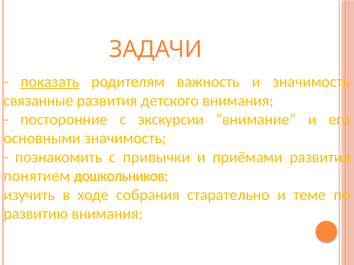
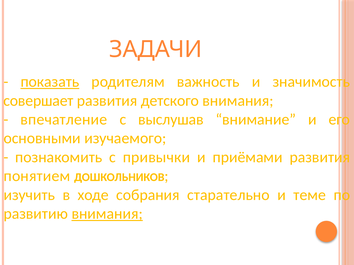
связанные: связанные -> совершает
посторонние: посторонние -> впечатление
экскурсии: экскурсии -> выслушав
основными значимость: значимость -> изучаемого
внимания at (107, 214) underline: none -> present
